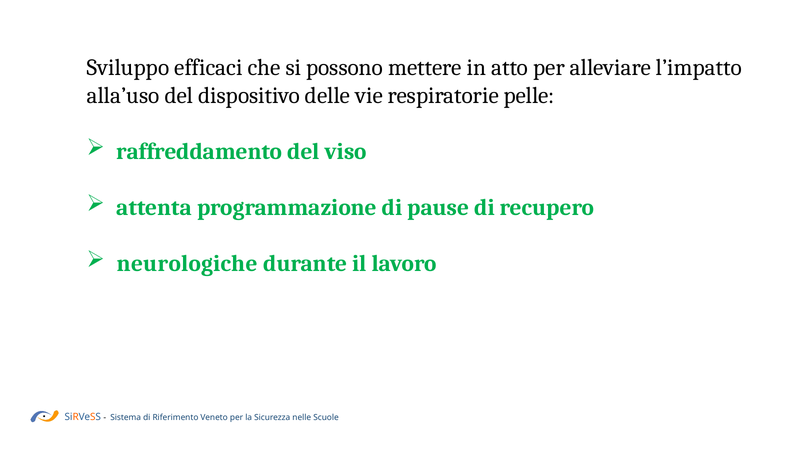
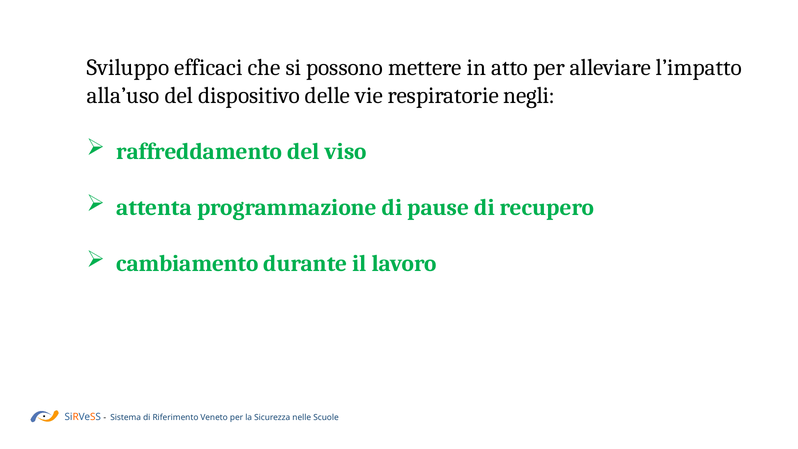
pelle: pelle -> negli
neurologiche: neurologiche -> cambiamento
